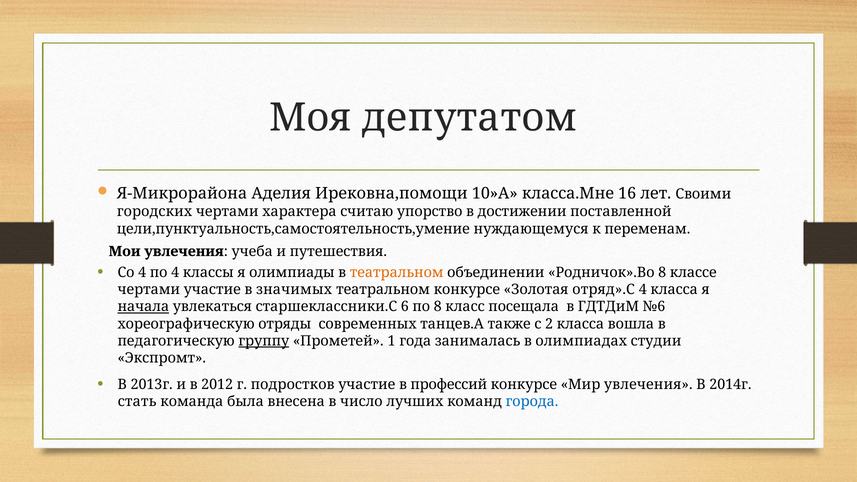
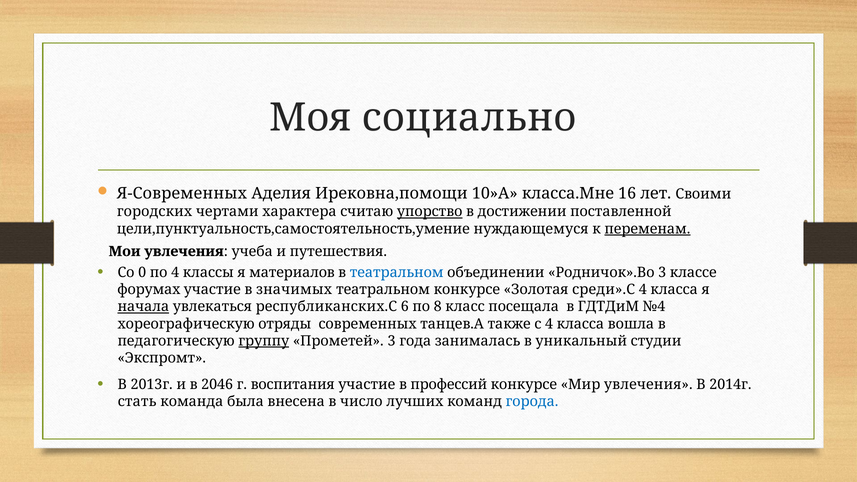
депутатом: депутатом -> социально
Я-Микрорайона: Я-Микрорайона -> Я-Современных
упорство underline: none -> present
переменам underline: none -> present
Со 4: 4 -> 0
олимпиады: олимпиады -> материалов
театральном at (397, 272) colour: orange -> blue
Родничок».Во 8: 8 -> 3
чертами at (149, 290): чертами -> форумах
отряд».С: отряд».С -> среди».С
старшеклассники.С: старшеклассники.С -> республиканских.С
№6: №6 -> №4
с 2: 2 -> 4
Прометей 1: 1 -> 3
олимпиадах: олимпиадах -> уникальный
2012: 2012 -> 2046
подростков: подростков -> воспитания
